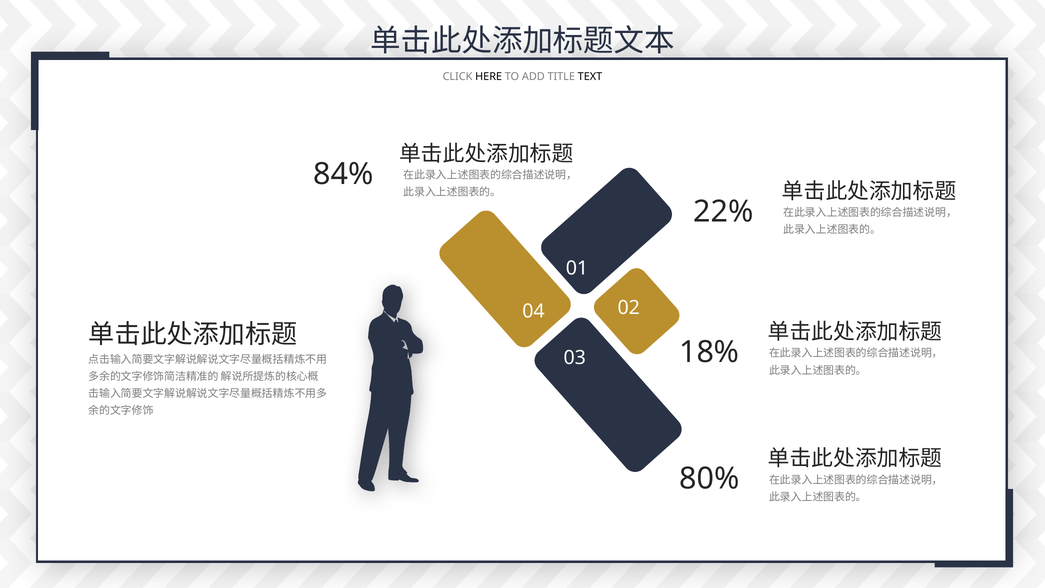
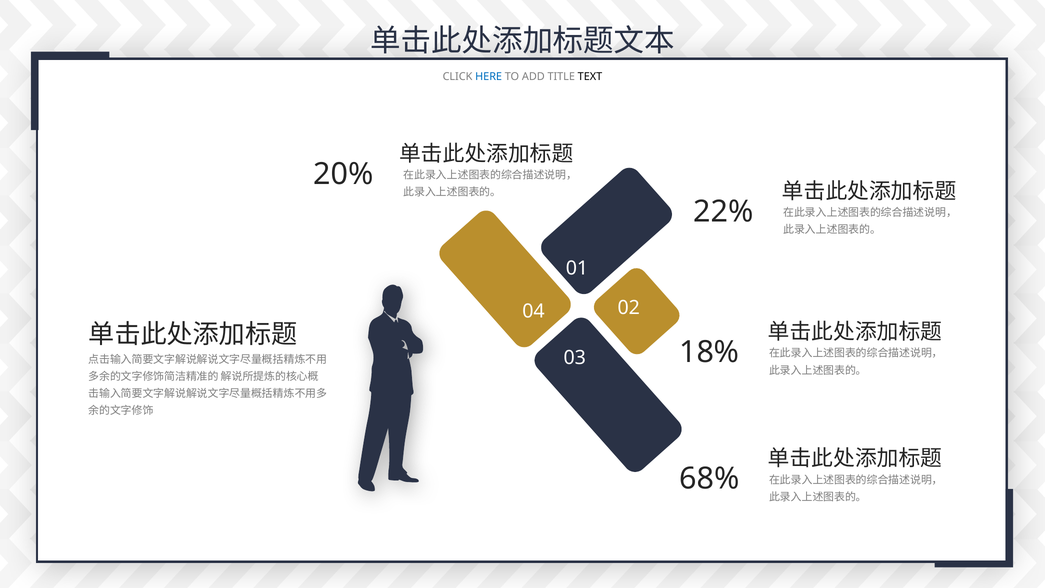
HERE colour: black -> blue
84%: 84% -> 20%
80%: 80% -> 68%
